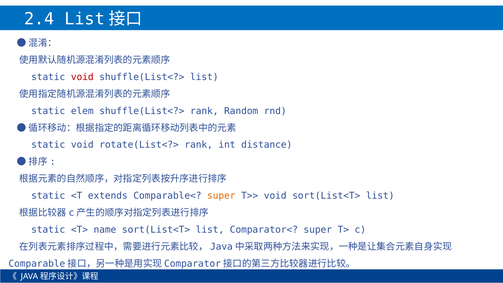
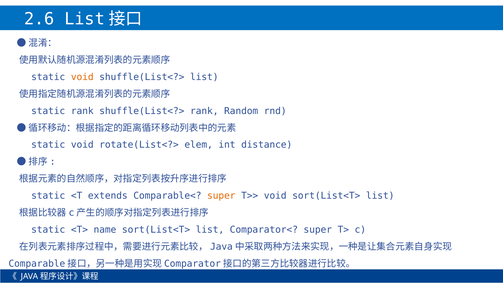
2.4: 2.4 -> 2.6
void at (82, 77) colour: red -> orange
static elem: elem -> rank
rotate(List<?> rank: rank -> elem
